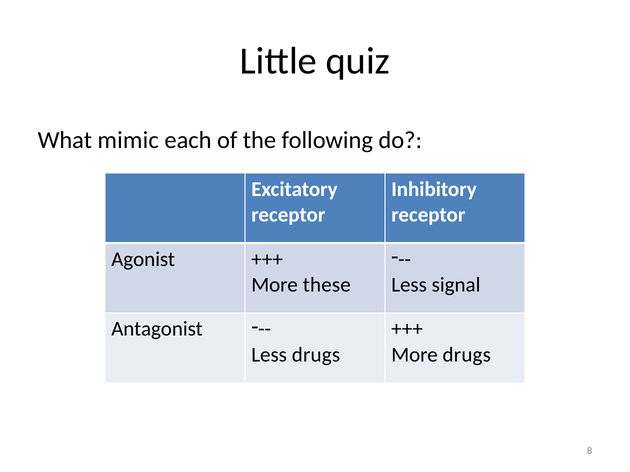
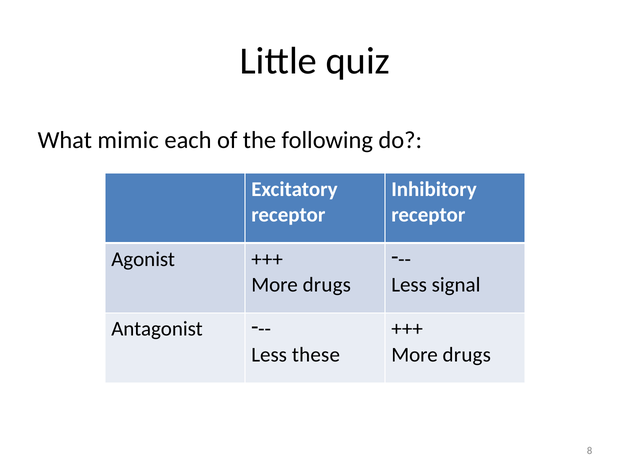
these at (327, 285): these -> drugs
Less drugs: drugs -> these
